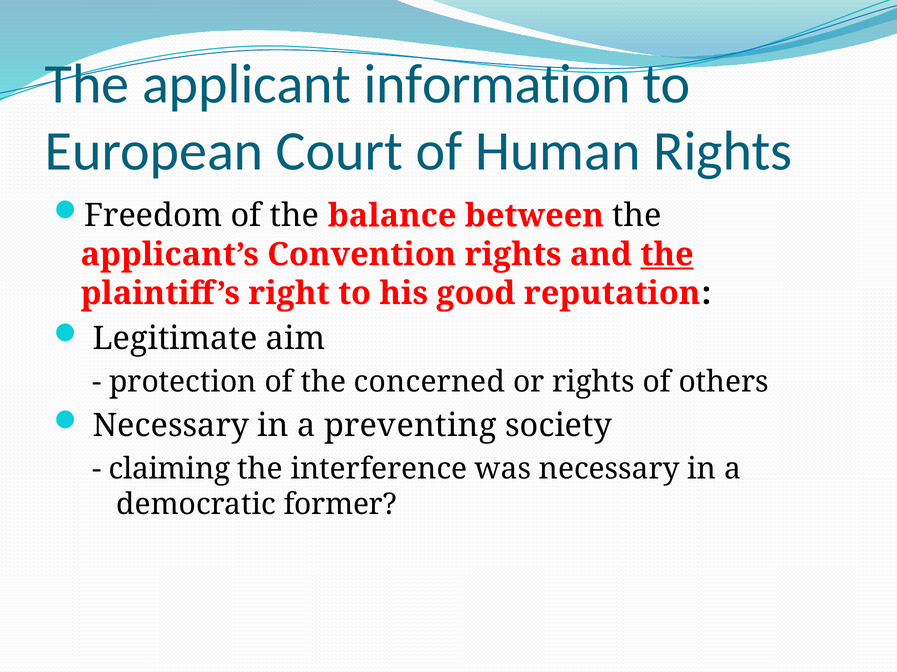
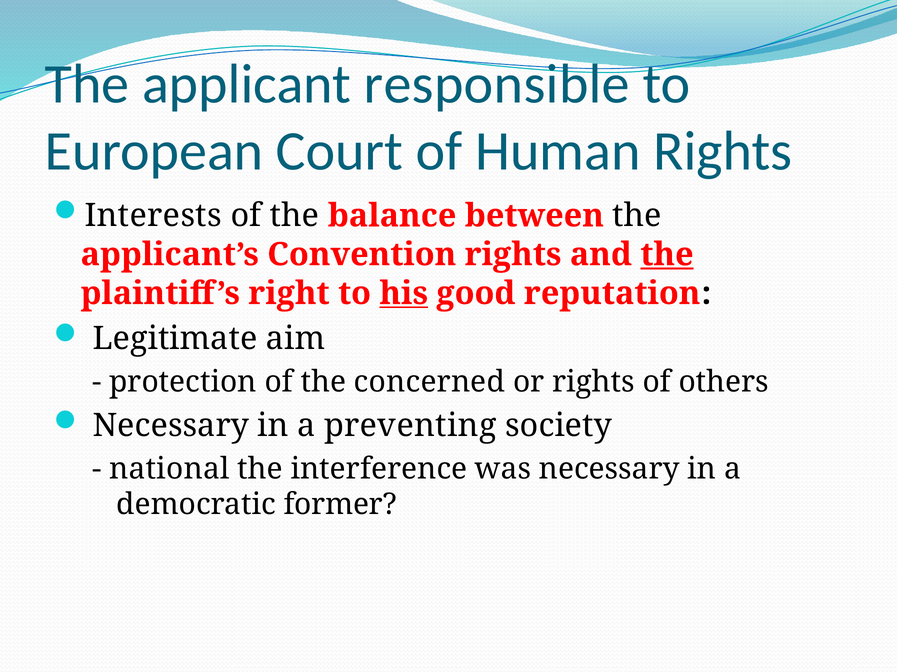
information: information -> responsible
Freedom: Freedom -> Interests
his underline: none -> present
claiming: claiming -> national
